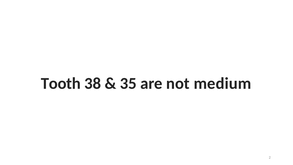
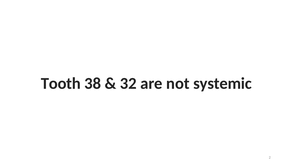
35: 35 -> 32
medium: medium -> systemic
